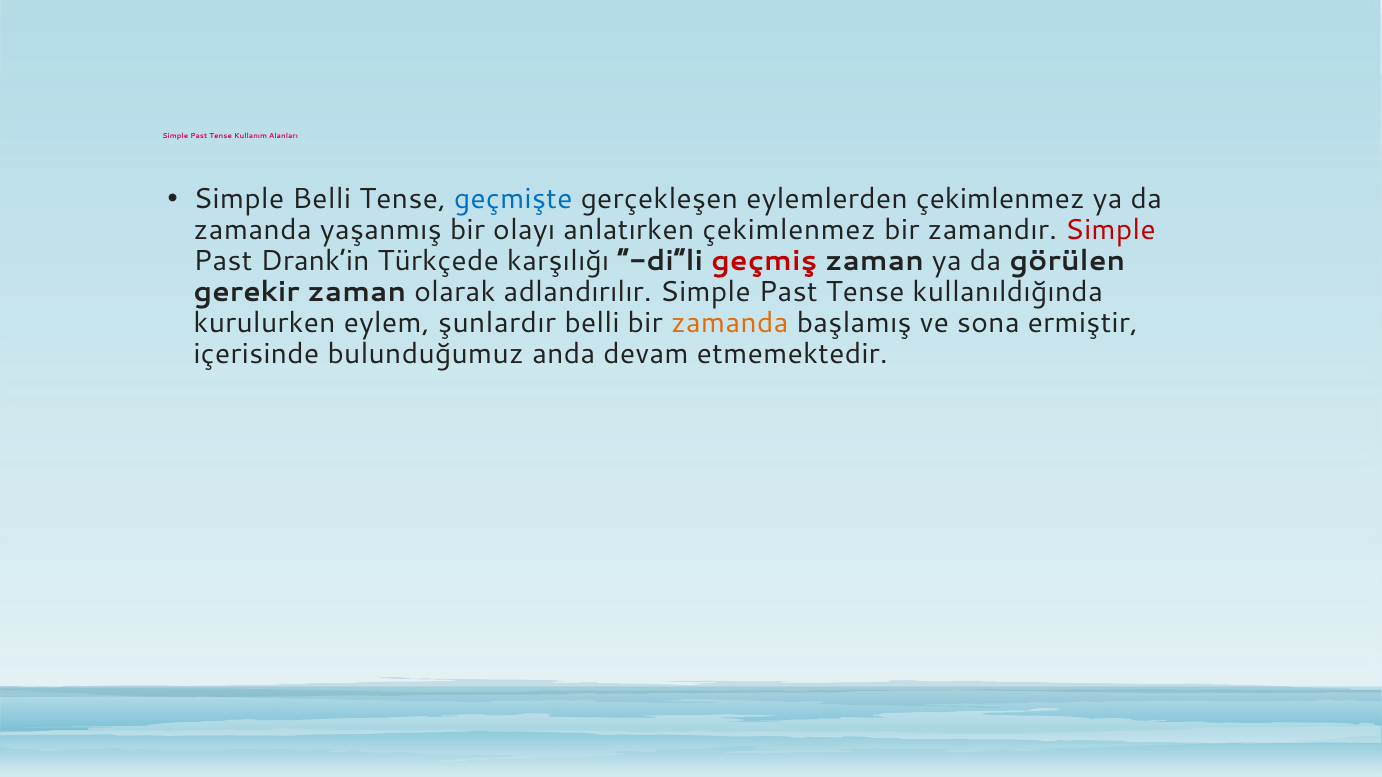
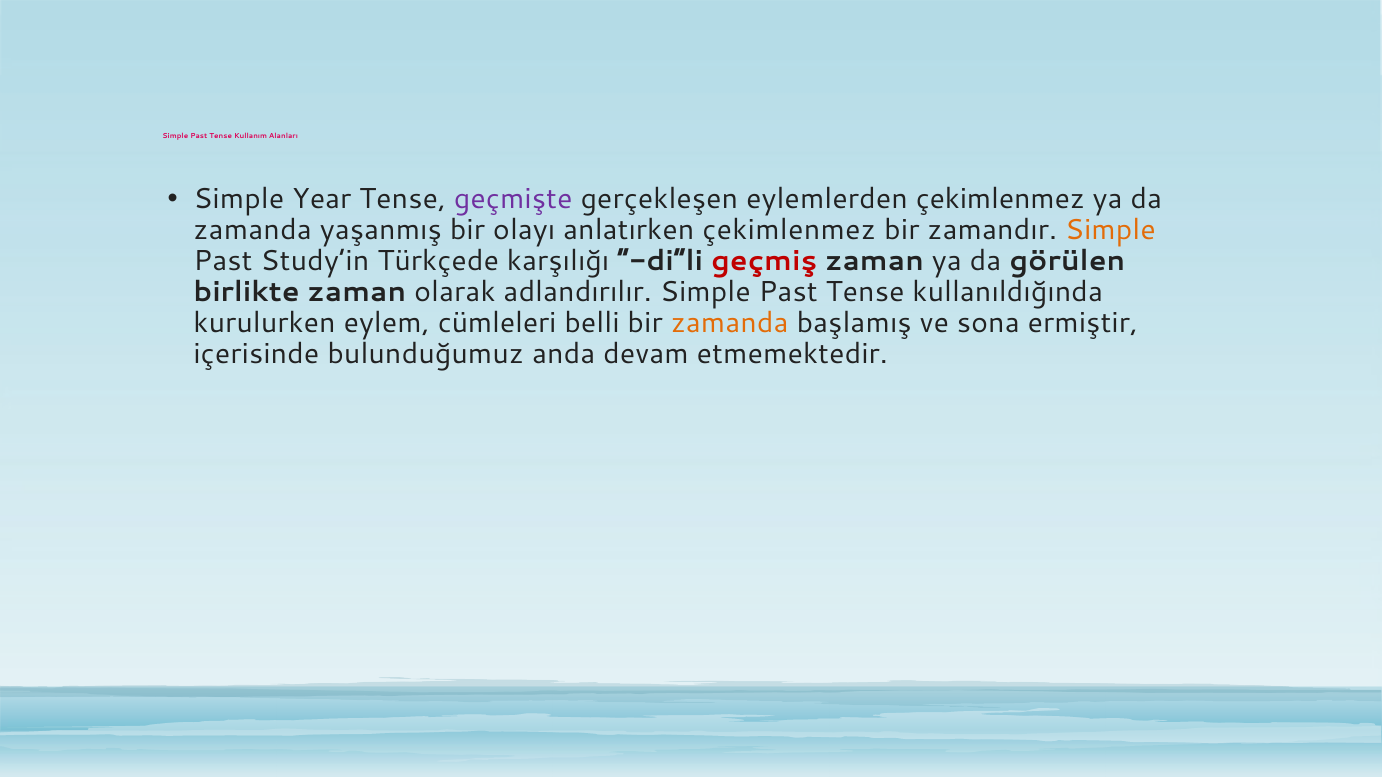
Simple Belli: Belli -> Year
geçmişte colour: blue -> purple
Simple at (1110, 230) colour: red -> orange
Drank’in: Drank’in -> Study’in
gerekir: gerekir -> birlikte
şunlardır: şunlardır -> cümleleri
